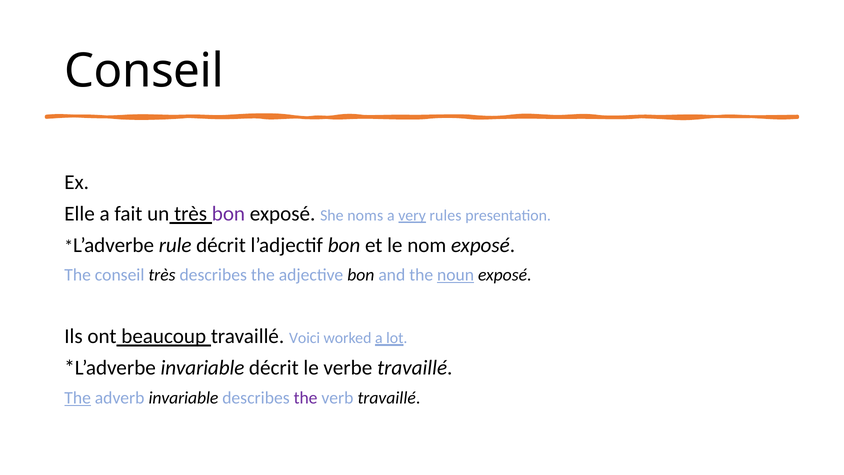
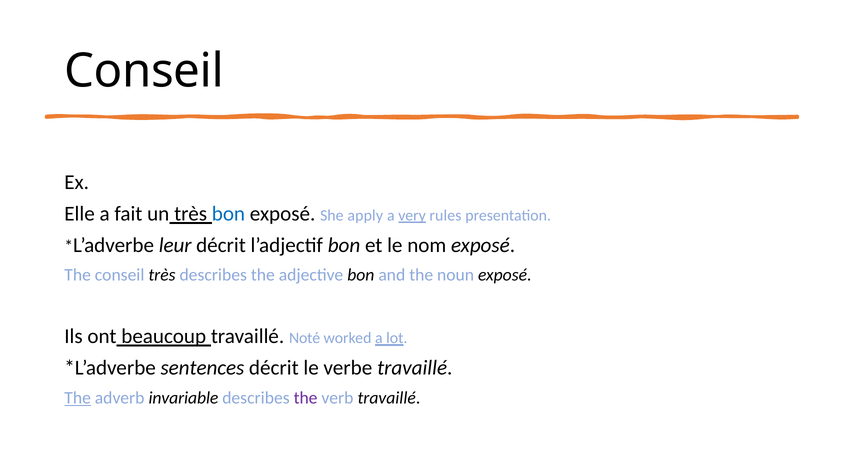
bon at (228, 214) colour: purple -> blue
noms: noms -> apply
rule: rule -> leur
noun underline: present -> none
Voici: Voici -> Noté
invariable at (202, 368): invariable -> sentences
